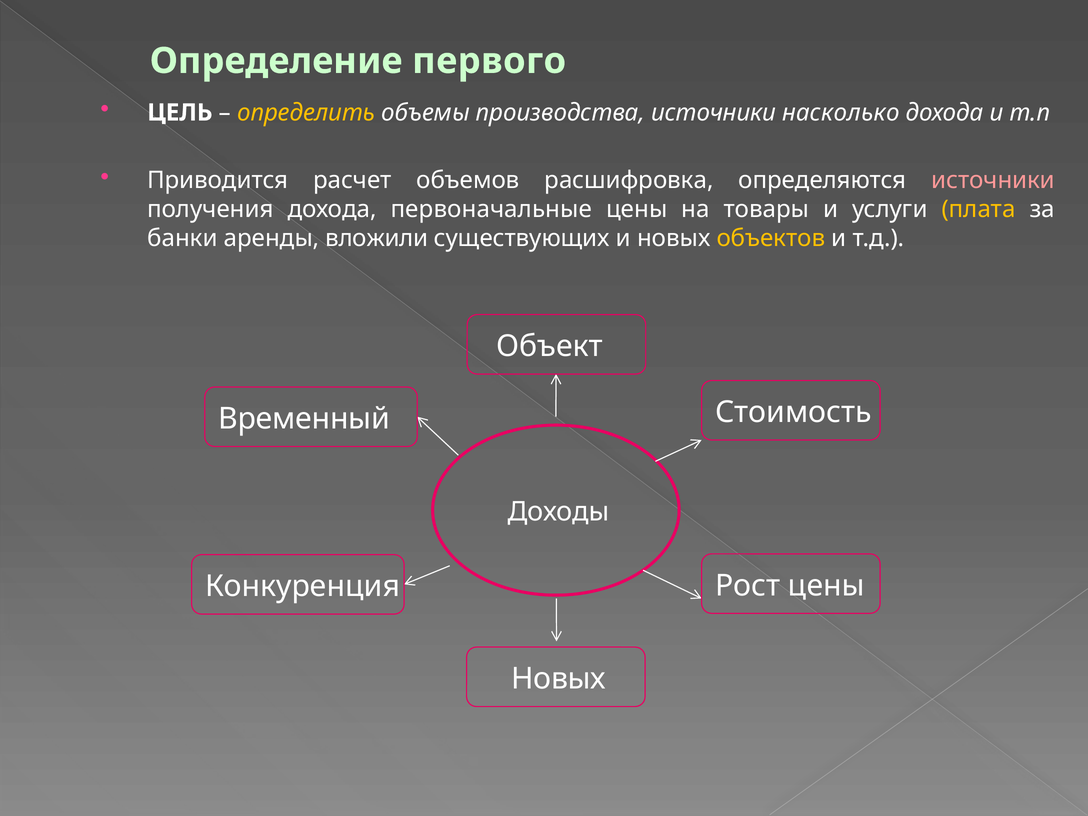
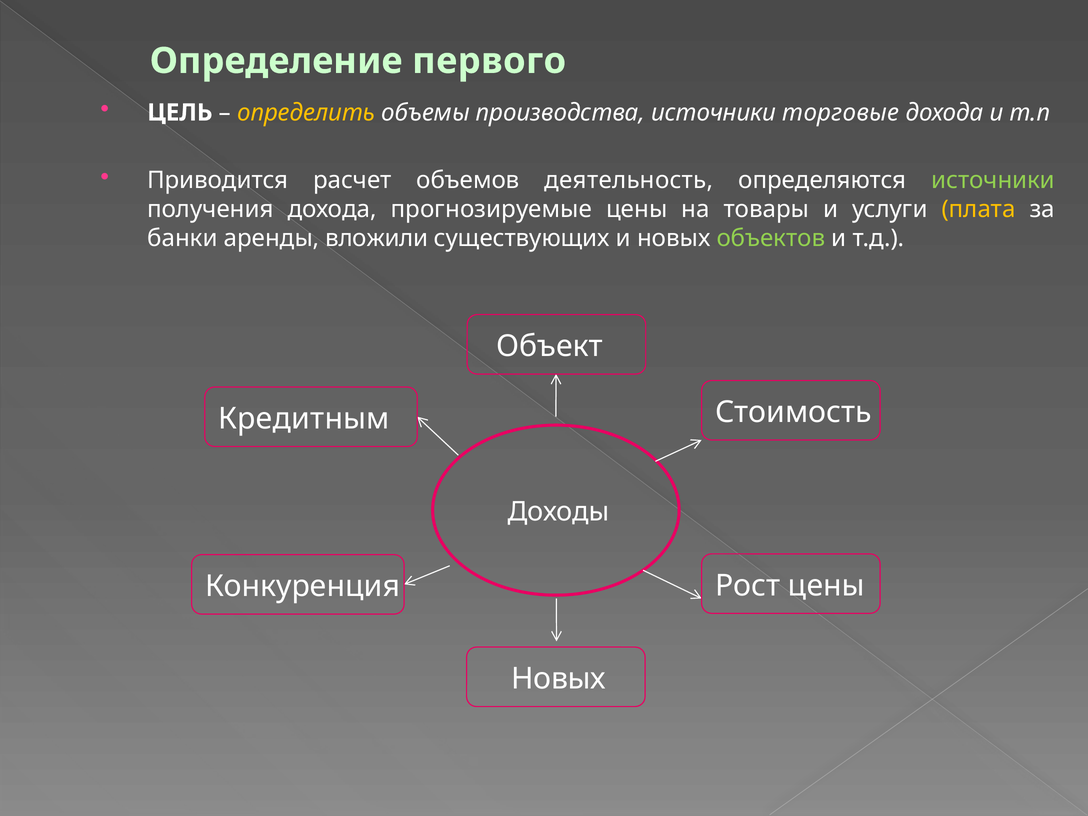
насколько: насколько -> торговые
расшифровка: расшифровка -> деятельность
источники at (993, 180) colour: pink -> light green
первоначальные: первоначальные -> прогнозируемые
объектов colour: yellow -> light green
Временный: Временный -> Кредитным
